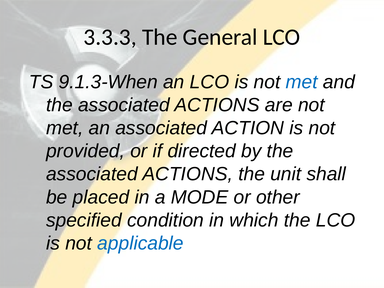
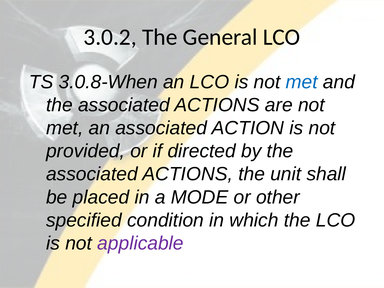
3.3.3: 3.3.3 -> 3.0.2
9.1.3-When: 9.1.3-When -> 3.0.8-When
applicable colour: blue -> purple
